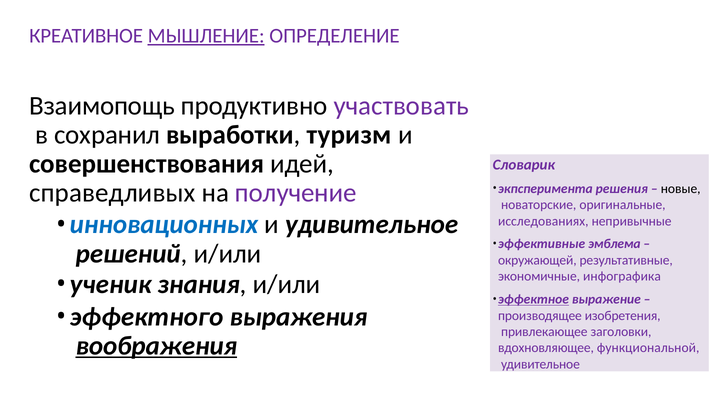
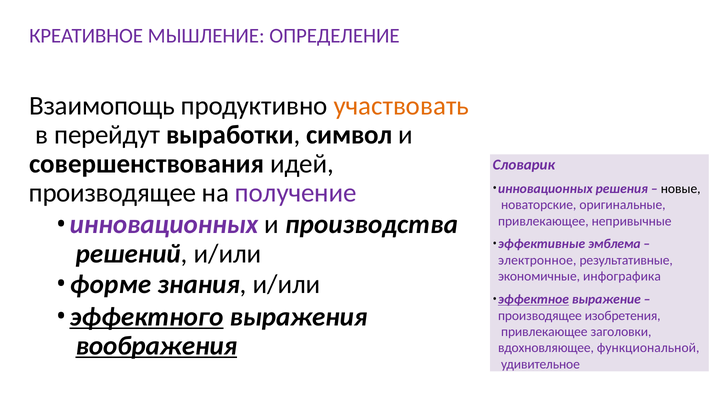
МЫШЛЕНИЕ underline: present -> none
участвовать colour: purple -> orange
сохранил: сохранил -> перейдут
туризм: туризм -> символ
справедливых at (112, 193): справедливых -> производящее
экпсперимента at (545, 189): экпсперимента -> инновационных
исследованиях at (543, 221): исследованиях -> привлекающее
инновационных at (164, 225) colour: blue -> purple
и удивительное: удивительное -> производства
окружающей: окружающей -> электронное
ученик: ученик -> форме
эффектного underline: none -> present
